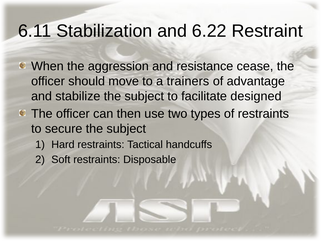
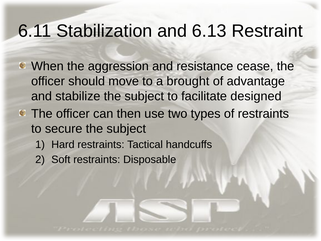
6.22: 6.22 -> 6.13
trainers: trainers -> brought
